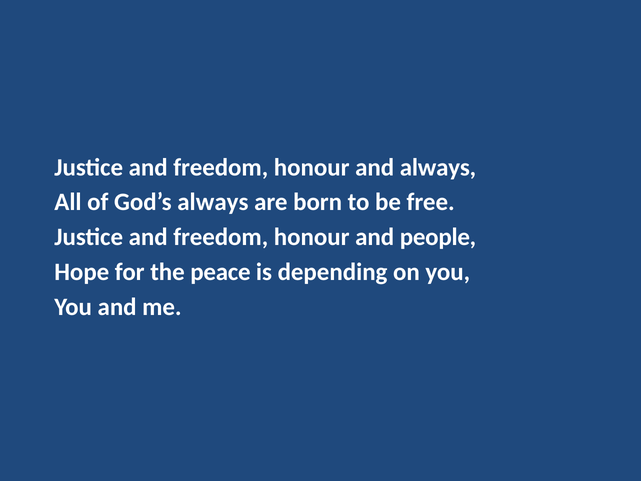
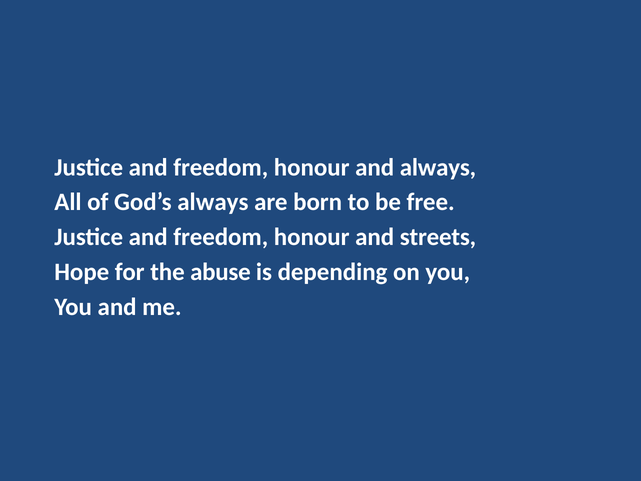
people: people -> streets
peace: peace -> abuse
